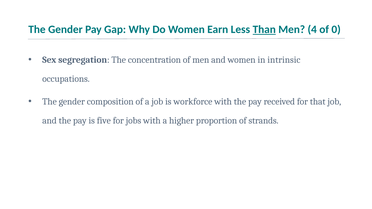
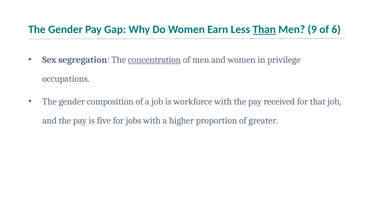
4: 4 -> 9
0: 0 -> 6
concentration underline: none -> present
intrinsic: intrinsic -> privilege
strands: strands -> greater
